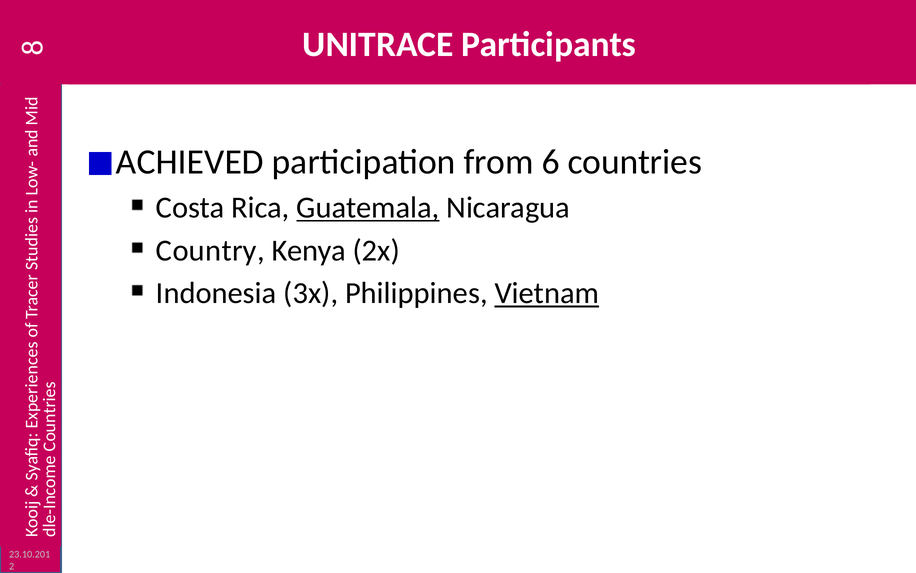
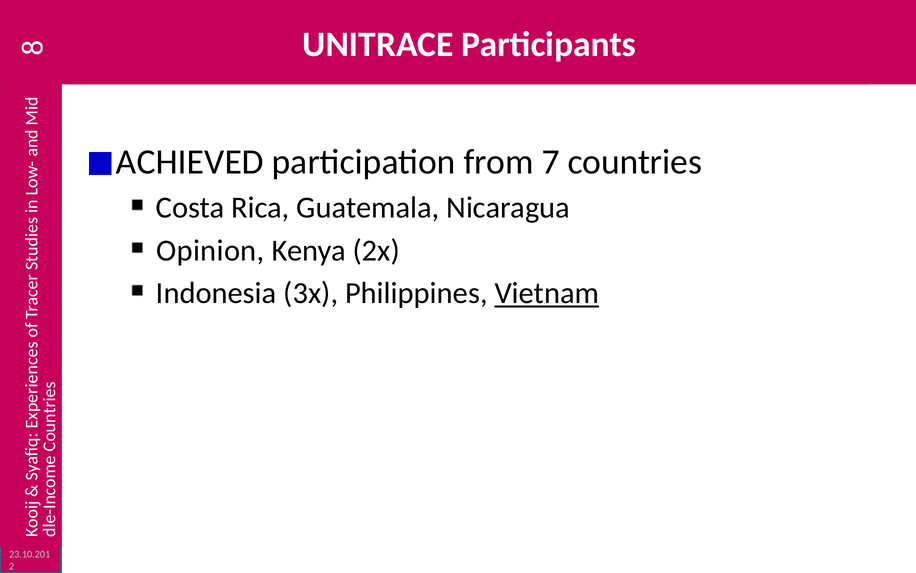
6: 6 -> 7
Guatemala underline: present -> none
Country: Country -> Opinion
